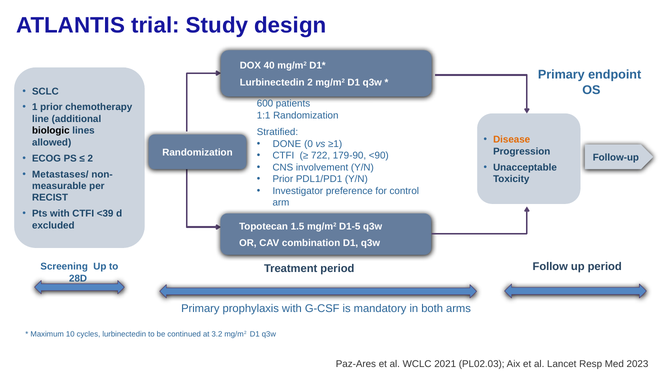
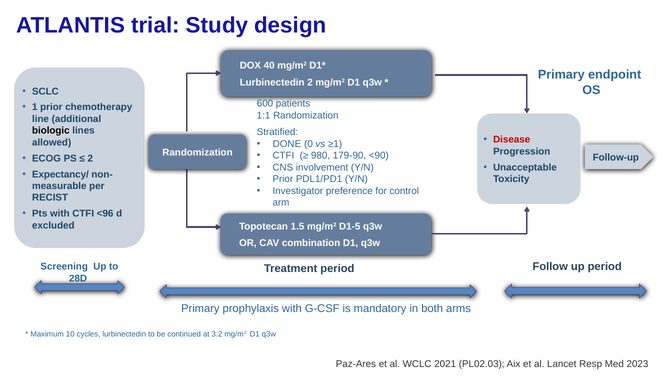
Disease colour: orange -> red
722: 722 -> 980
Metastases/: Metastases/ -> Expectancy/
<39: <39 -> <96
